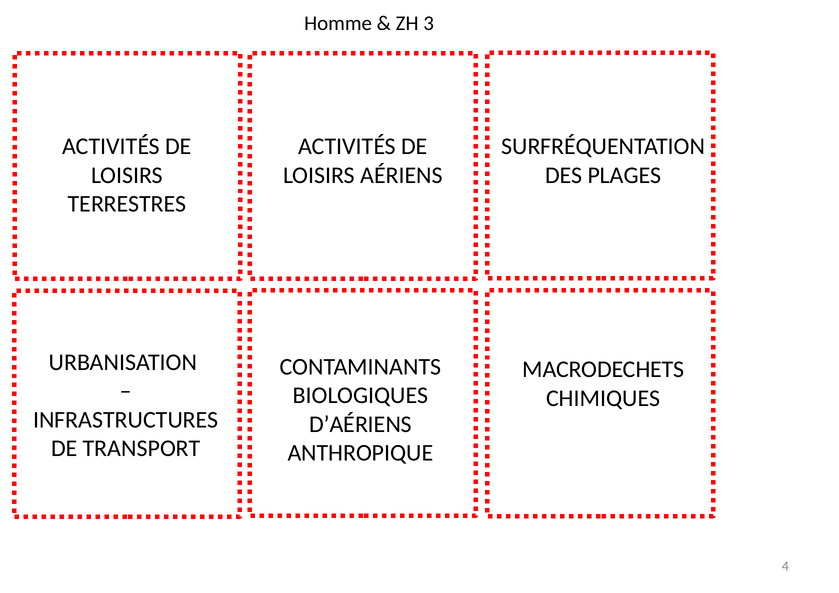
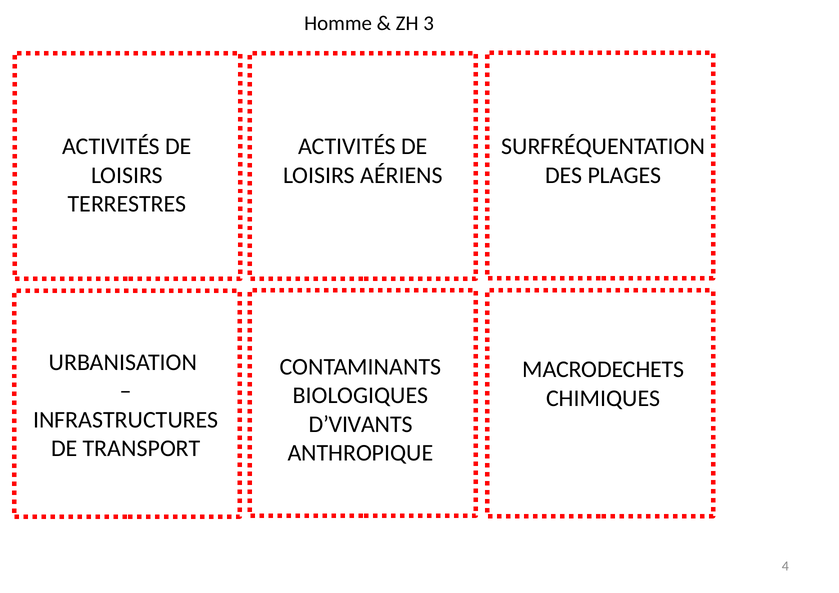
D’AÉRIENS: D’AÉRIENS -> D’VIVANTS
